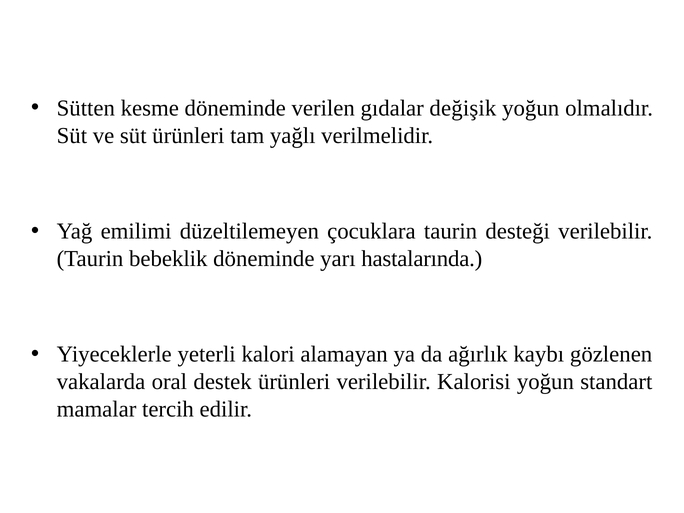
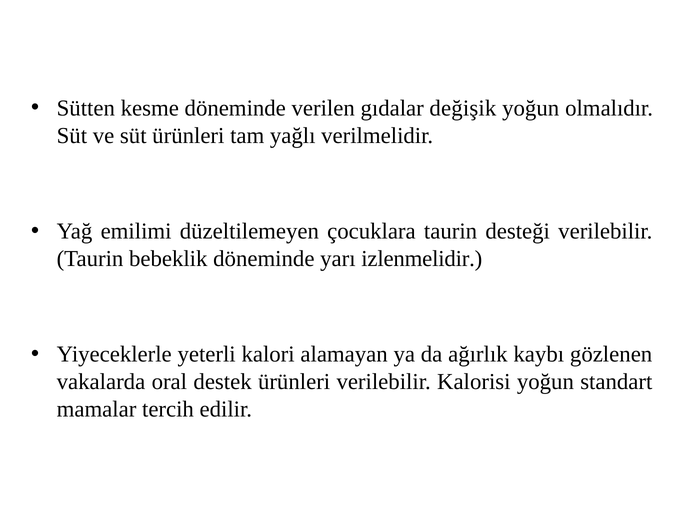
hastalarında: hastalarında -> izlenmelidir
